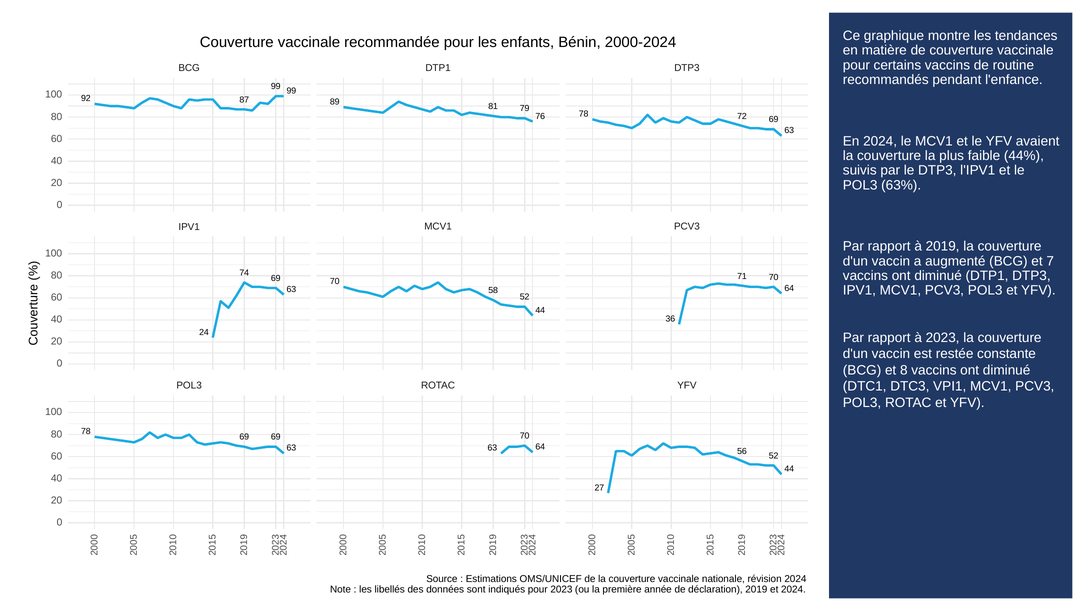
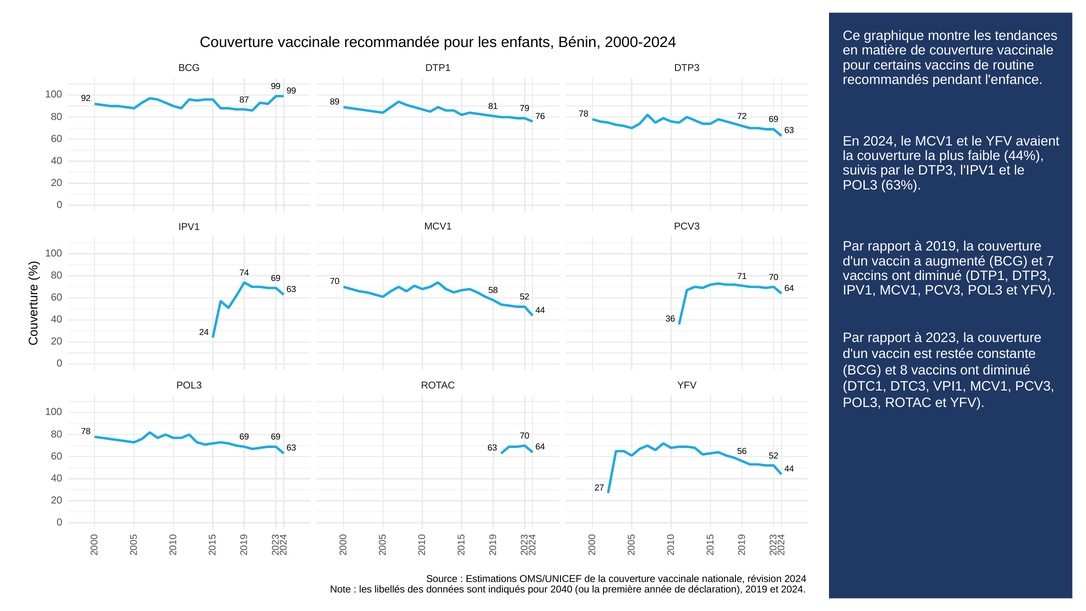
pour 2023: 2023 -> 2040
